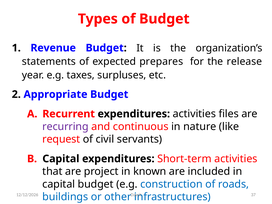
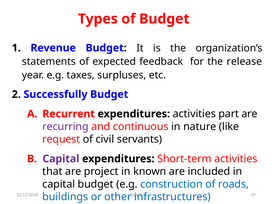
prepares: prepares -> feedback
Appropriate: Appropriate -> Successfully
files: files -> part
Capital at (61, 159) colour: black -> purple
